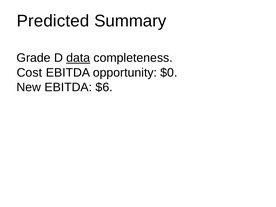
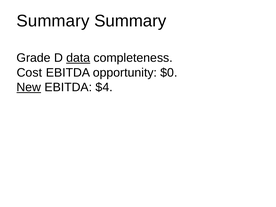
Predicted at (53, 21): Predicted -> Summary
New underline: none -> present
$6: $6 -> $4
